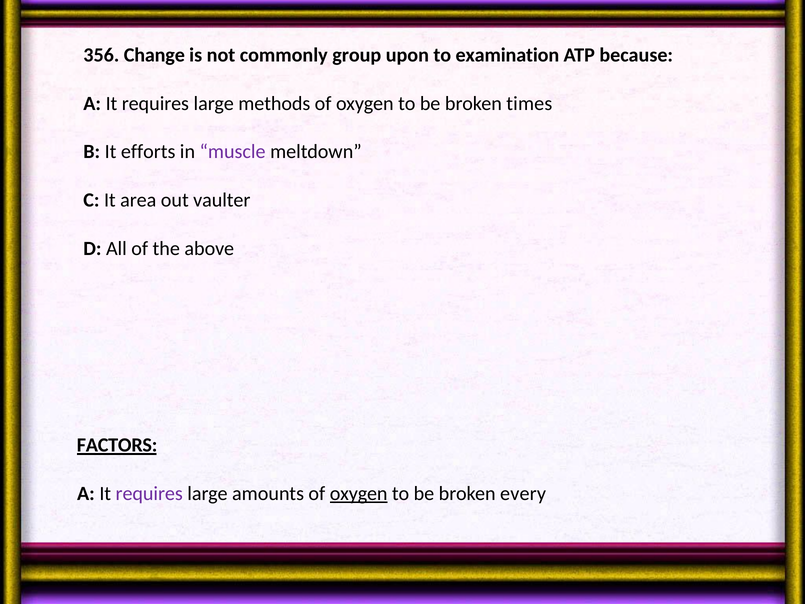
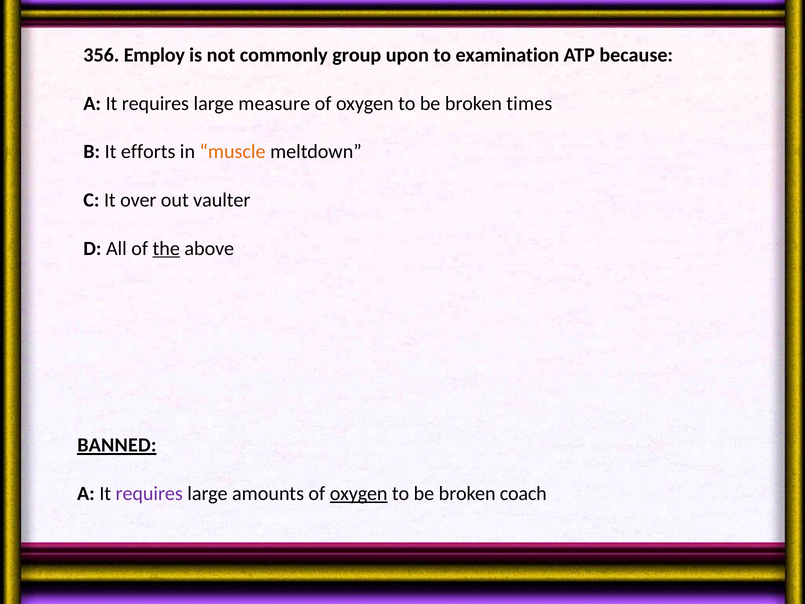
Change: Change -> Employ
methods: methods -> measure
muscle colour: purple -> orange
area: area -> over
the underline: none -> present
FACTORS: FACTORS -> BANNED
every: every -> coach
